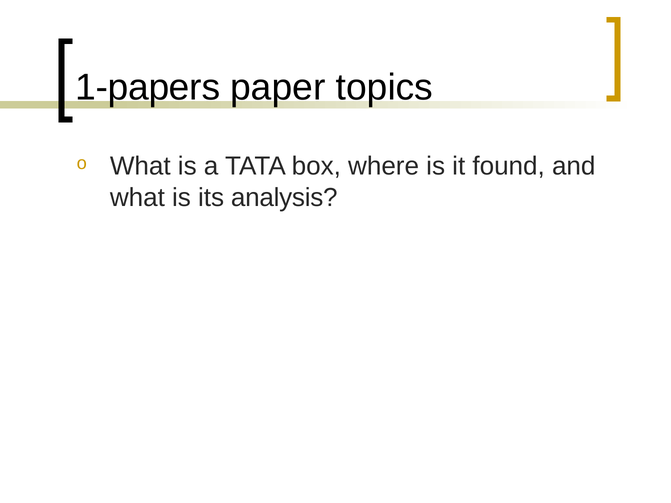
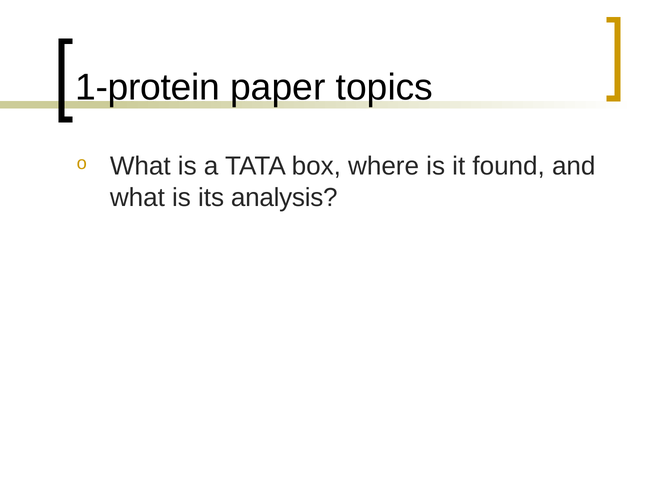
1-papers: 1-papers -> 1-protein
